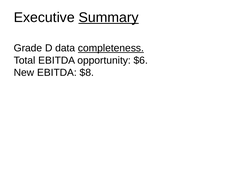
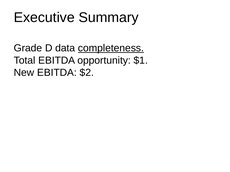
Summary underline: present -> none
$6: $6 -> $1
$8: $8 -> $2
